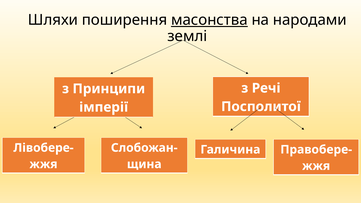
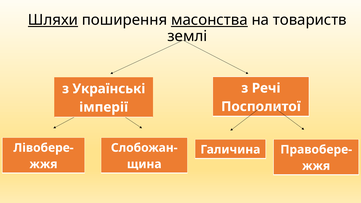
Шляхи underline: none -> present
народами: народами -> товариств
Принципи: Принципи -> Українські
